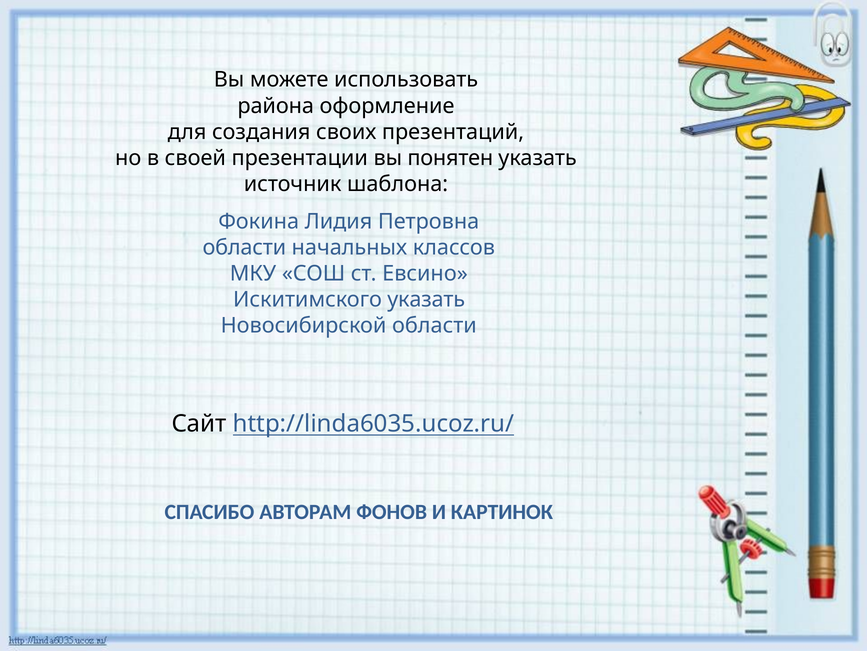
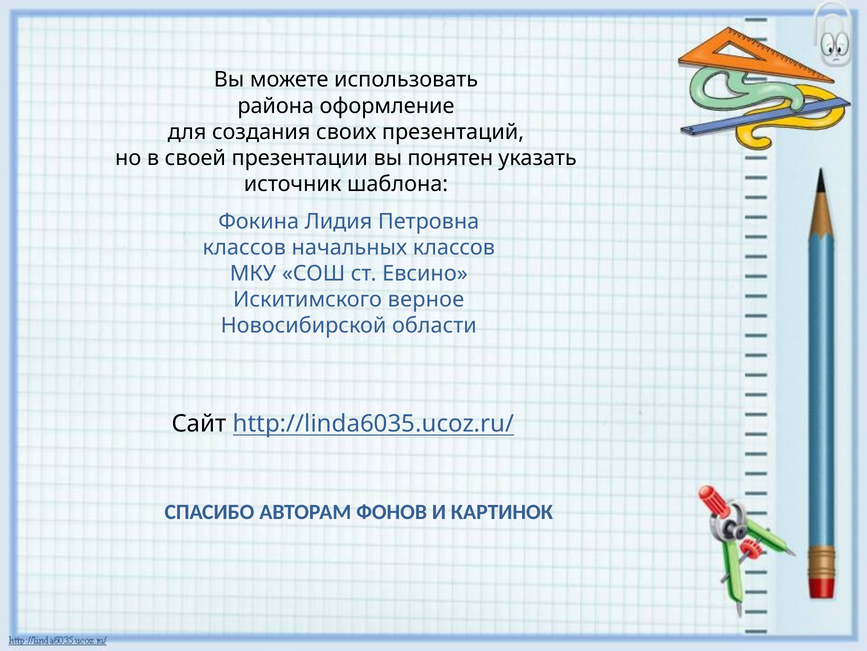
области at (244, 247): области -> классов
Искитимского указать: указать -> верное
